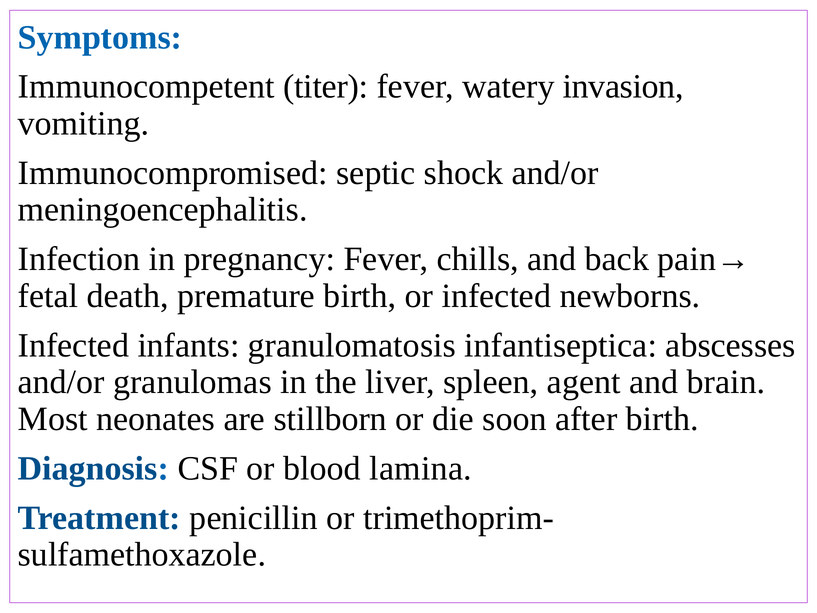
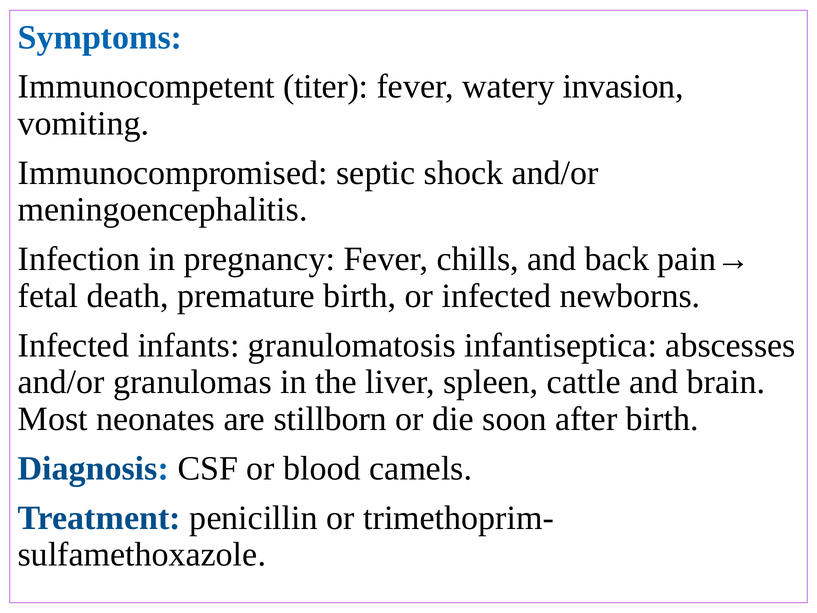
agent: agent -> cattle
lamina: lamina -> camels
